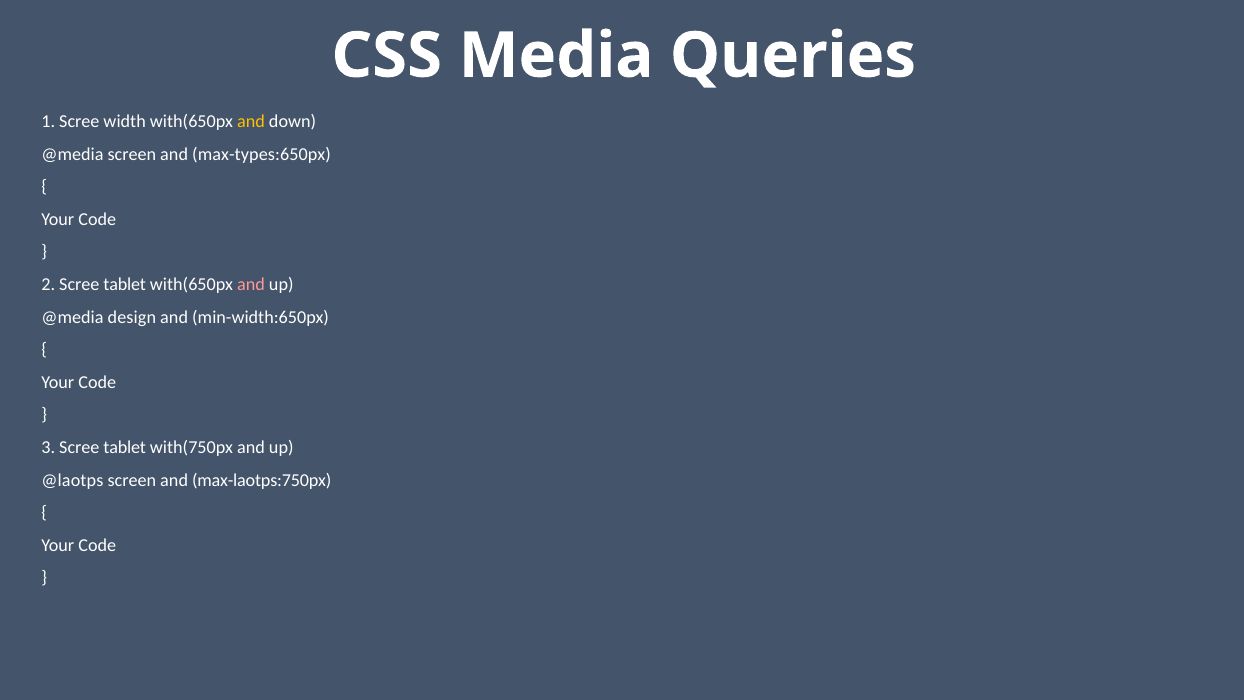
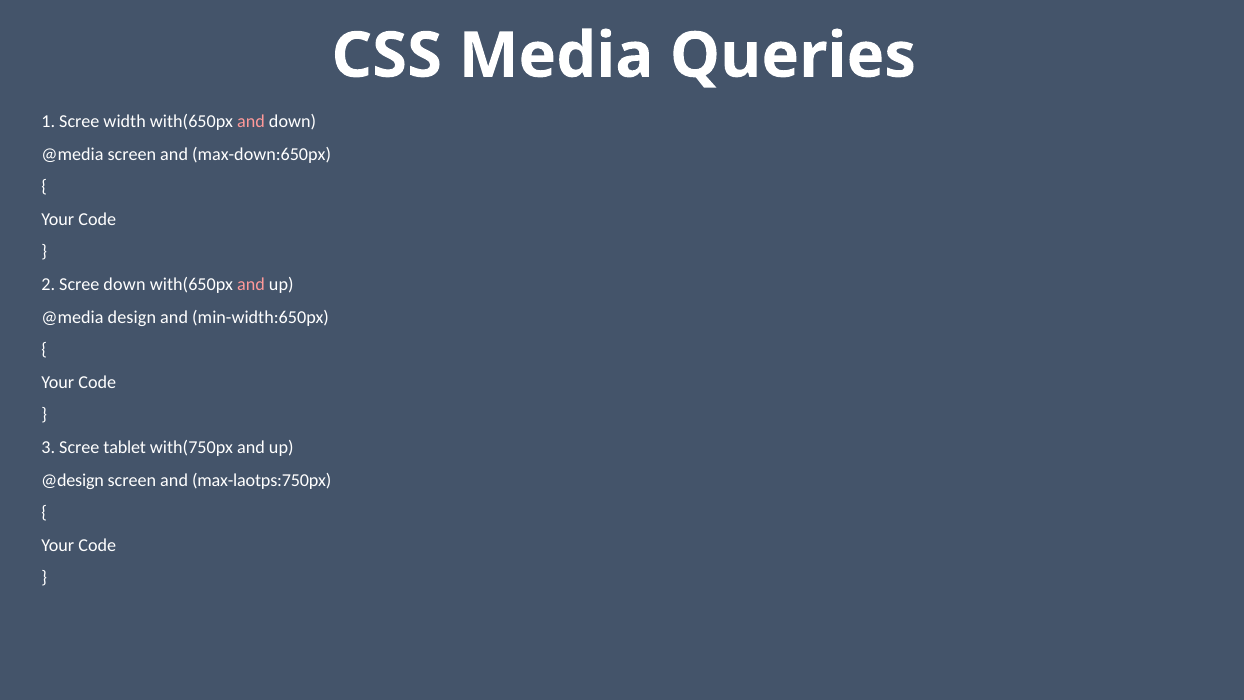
and at (251, 121) colour: yellow -> pink
max-types:650px: max-types:650px -> max-down:650px
2 Scree tablet: tablet -> down
@laotps: @laotps -> @design
